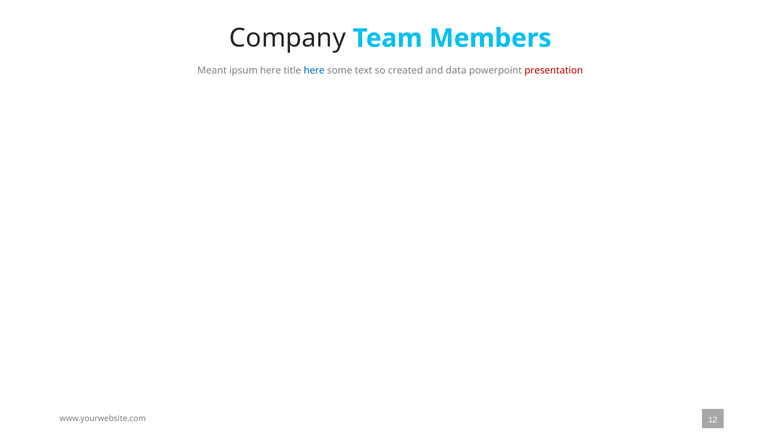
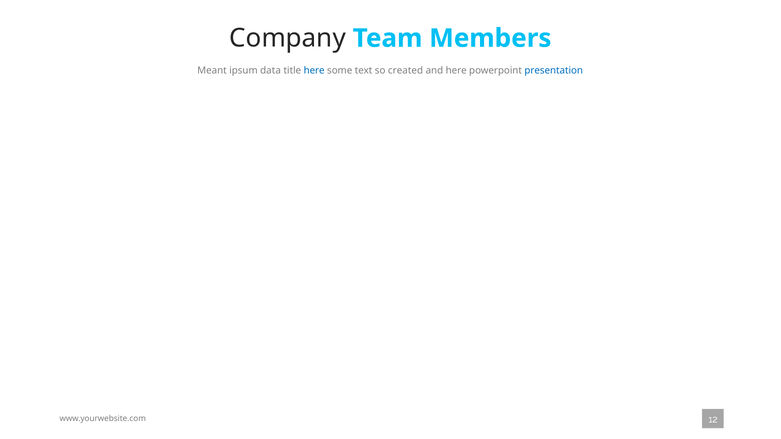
ipsum here: here -> data
and data: data -> here
presentation colour: red -> blue
